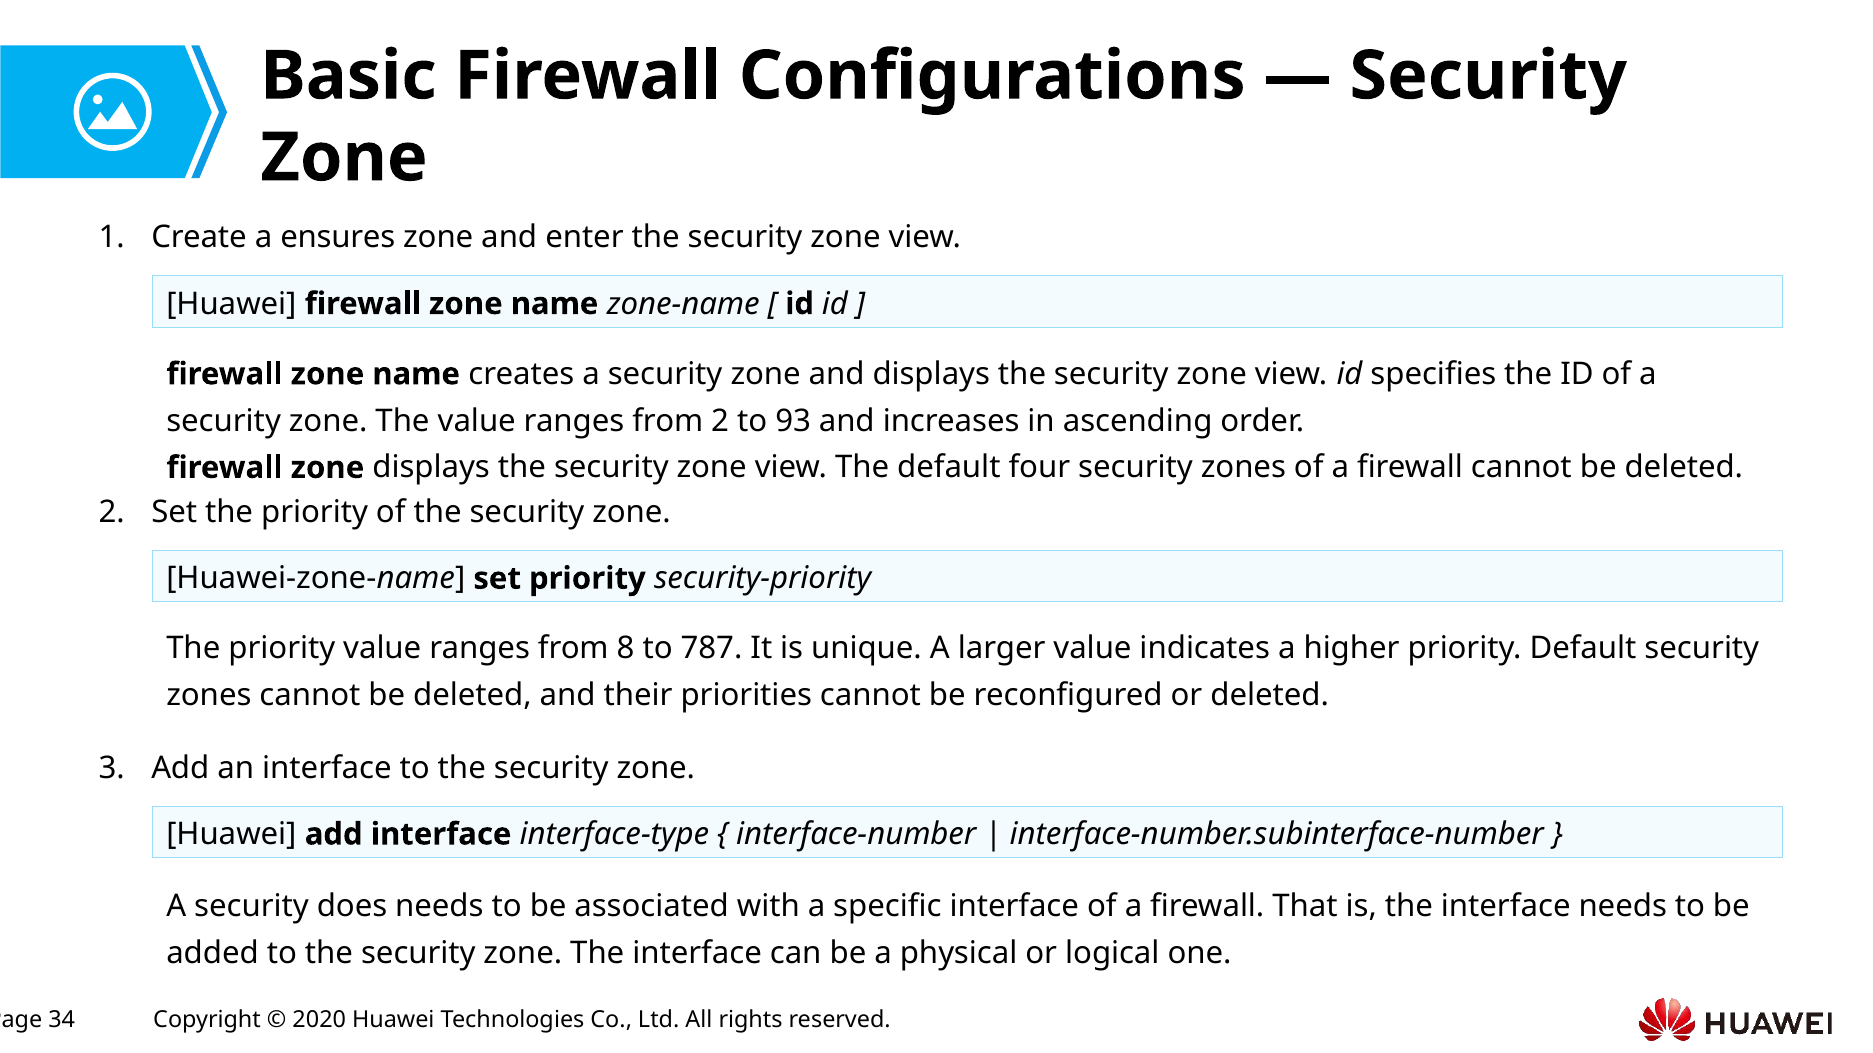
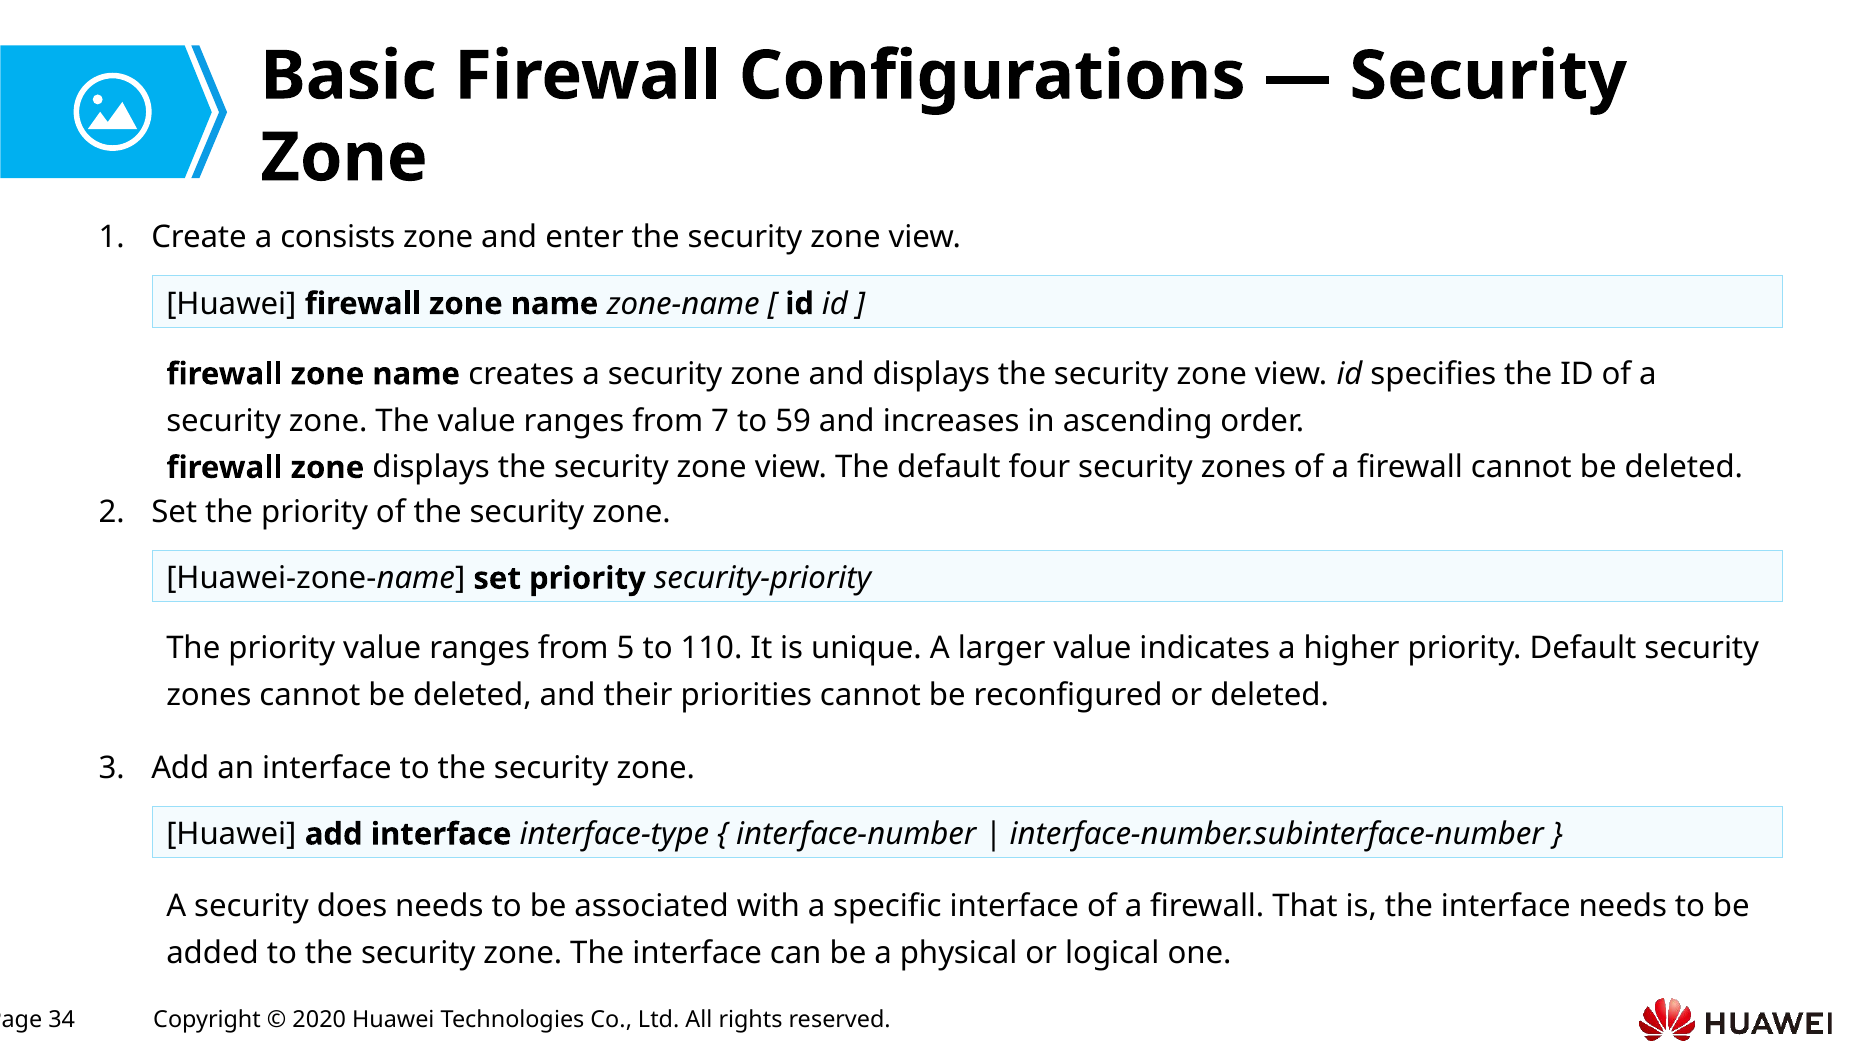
ensures: ensures -> consists
from 2: 2 -> 7
93: 93 -> 59
8: 8 -> 5
787: 787 -> 110
